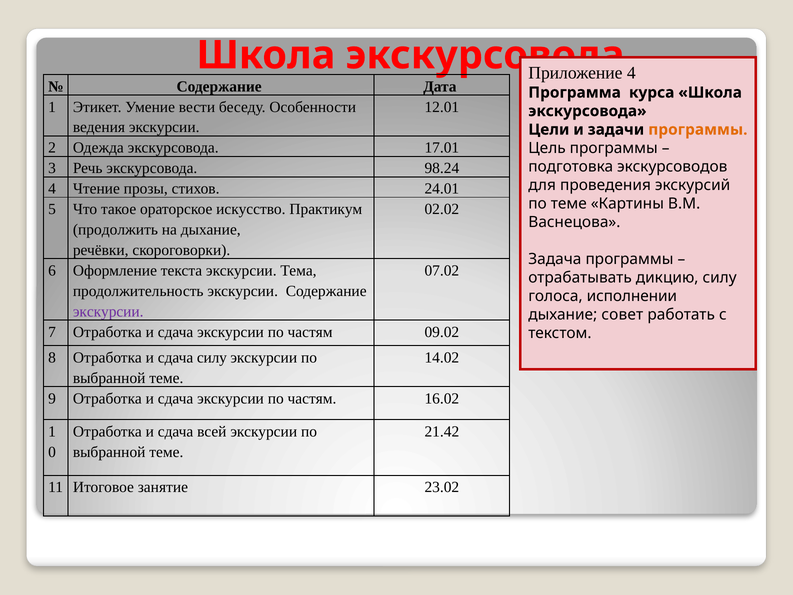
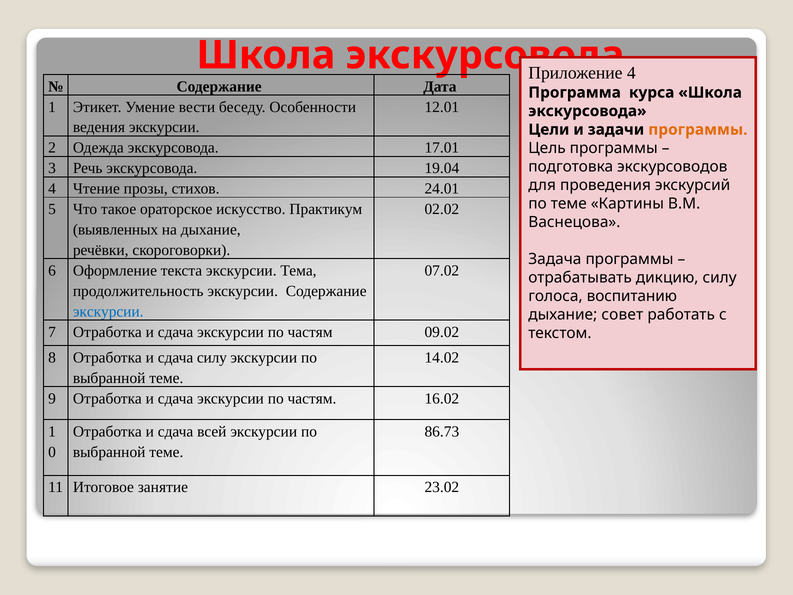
98.24: 98.24 -> 19.04
продолжить: продолжить -> выявленных
исполнении: исполнении -> воспитанию
экскурсии at (108, 312) colour: purple -> blue
21.42: 21.42 -> 86.73
